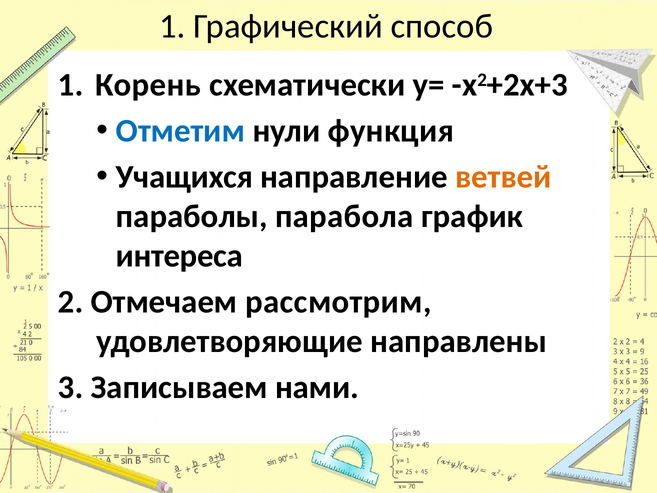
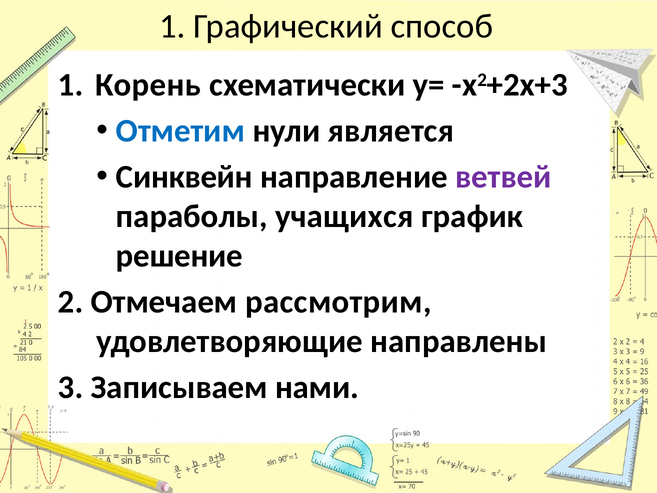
функция: функция -> является
Учащихся: Учащихся -> Синквейн
ветвей colour: orange -> purple
парабола: парабола -> учащихся
интереса: интереса -> решение
